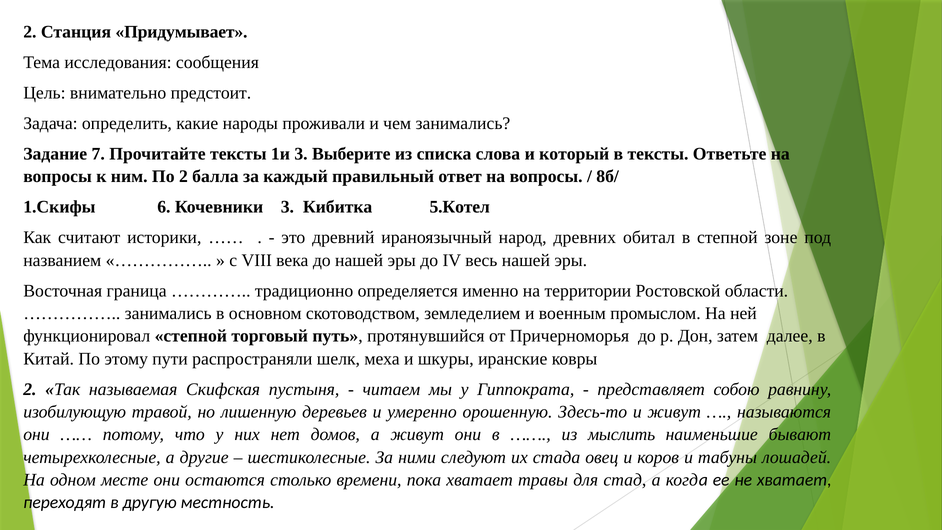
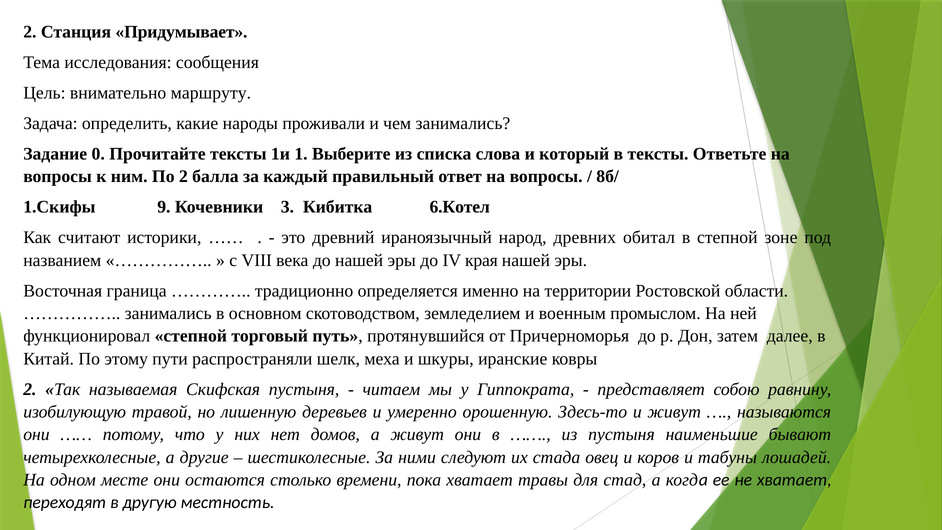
предстоит: предстоит -> маршруту
7: 7 -> 0
1и 3: 3 -> 1
6: 6 -> 9
5.Котел: 5.Котел -> 6.Котел
весь: весь -> края
из мыслить: мыслить -> пустыня
